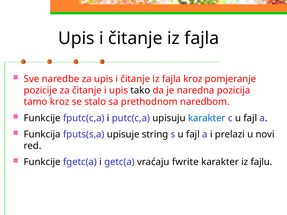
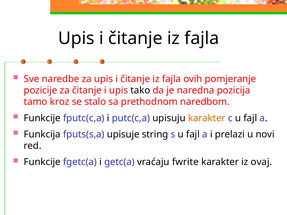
fajla kroz: kroz -> ovih
karakter at (207, 118) colour: blue -> orange
fajlu: fajlu -> ovaj
